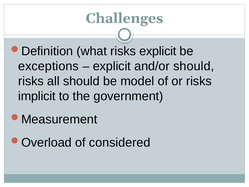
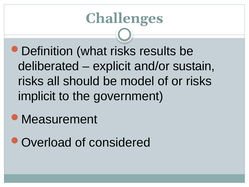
risks explicit: explicit -> results
exceptions: exceptions -> deliberated
and/or should: should -> sustain
